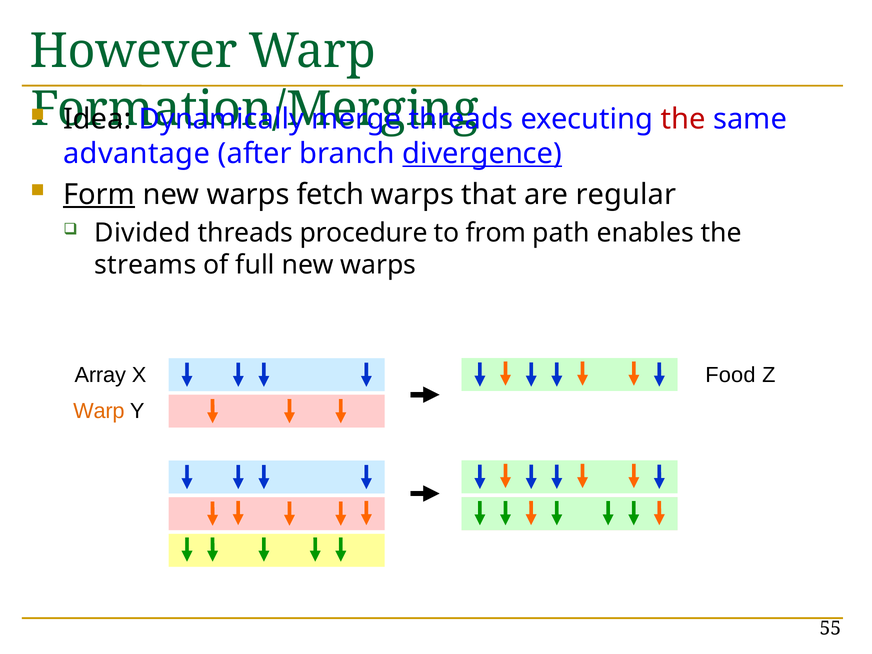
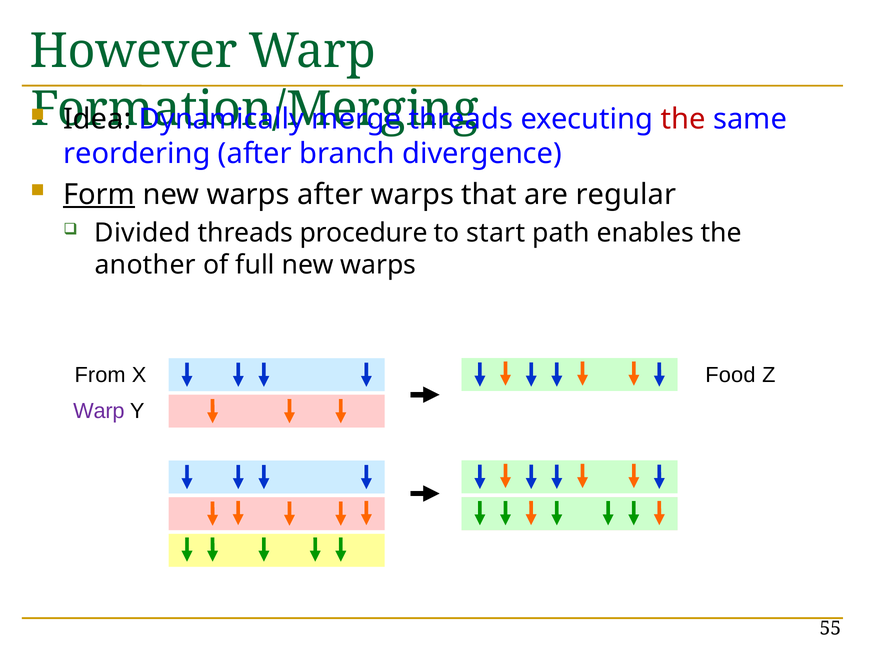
advantage: advantage -> reordering
divergence underline: present -> none
warps fetch: fetch -> after
from: from -> start
streams: streams -> another
Array: Array -> From
Warp at (99, 411) colour: orange -> purple
